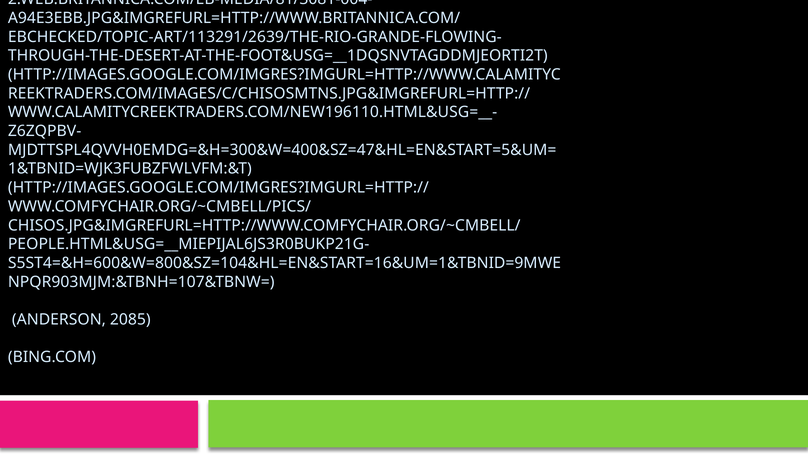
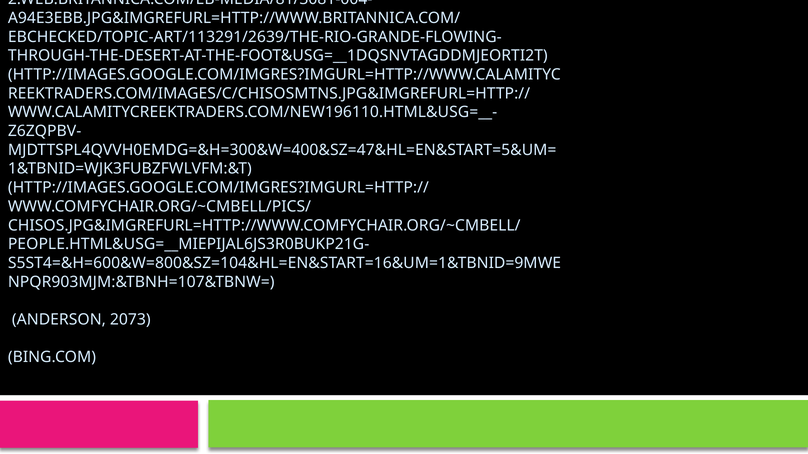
2085: 2085 -> 2073
